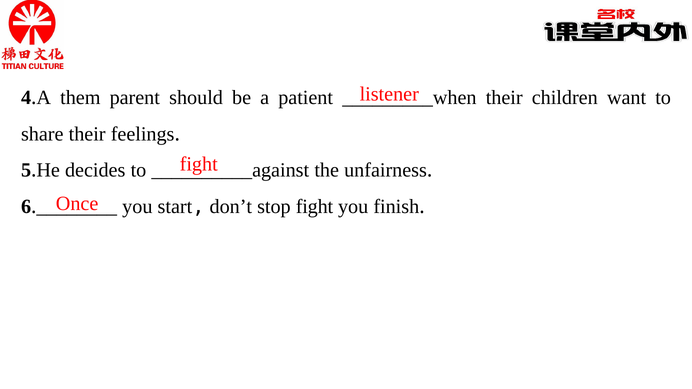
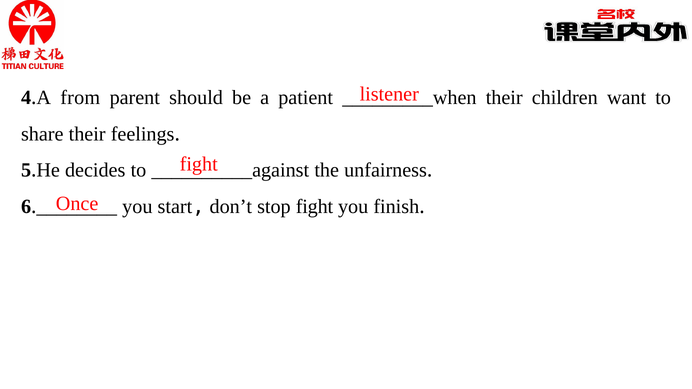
them: them -> from
